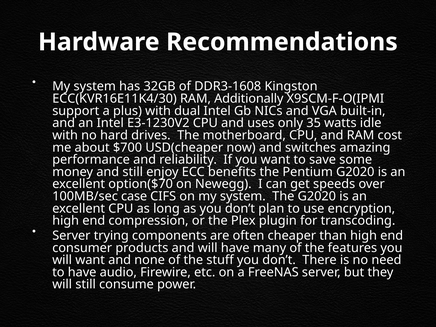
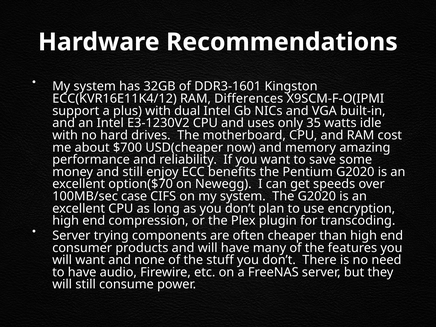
DDR3-1608: DDR3-1608 -> DDR3-1601
ECC(KVR16E11K4/30: ECC(KVR16E11K4/30 -> ECC(KVR16E11K4/12
Additionally: Additionally -> Differences
switches: switches -> memory
